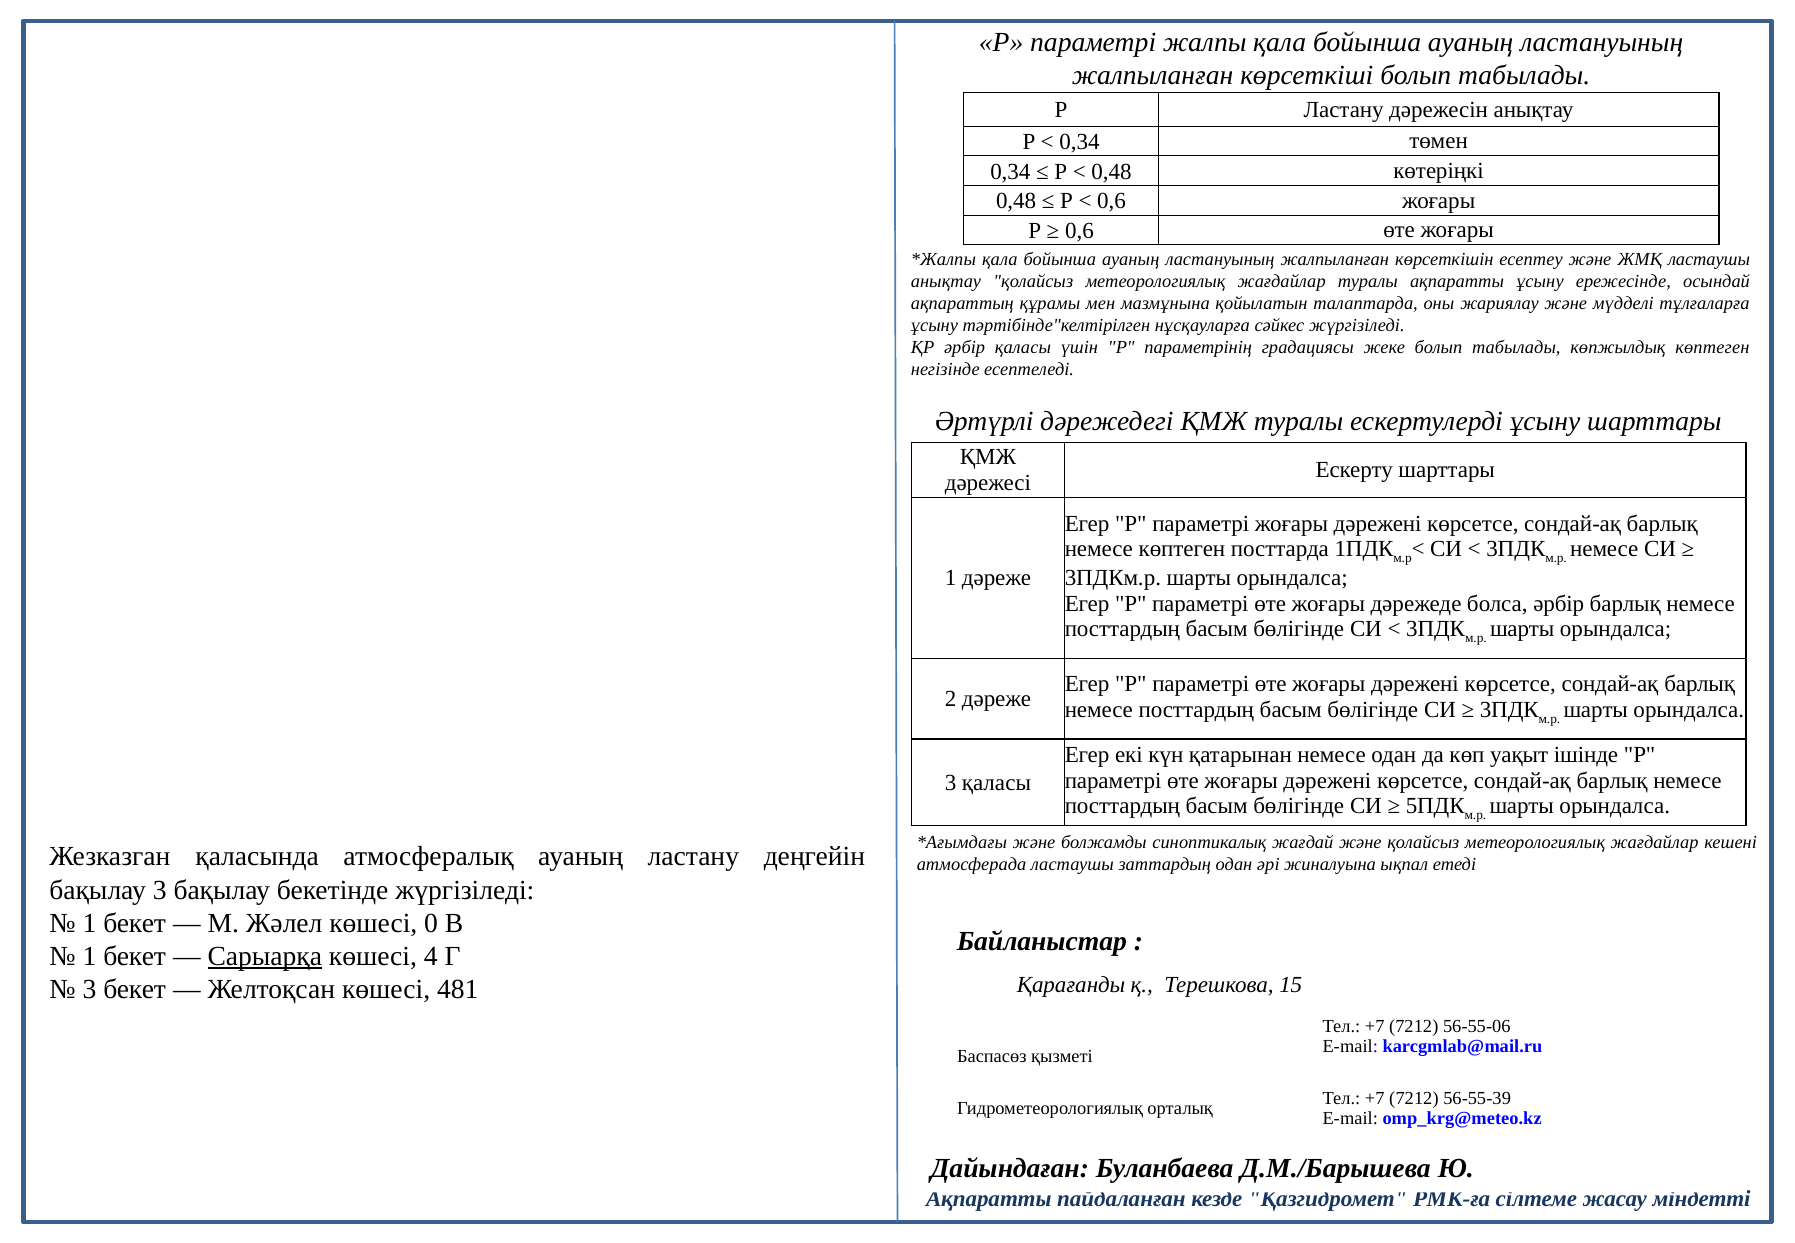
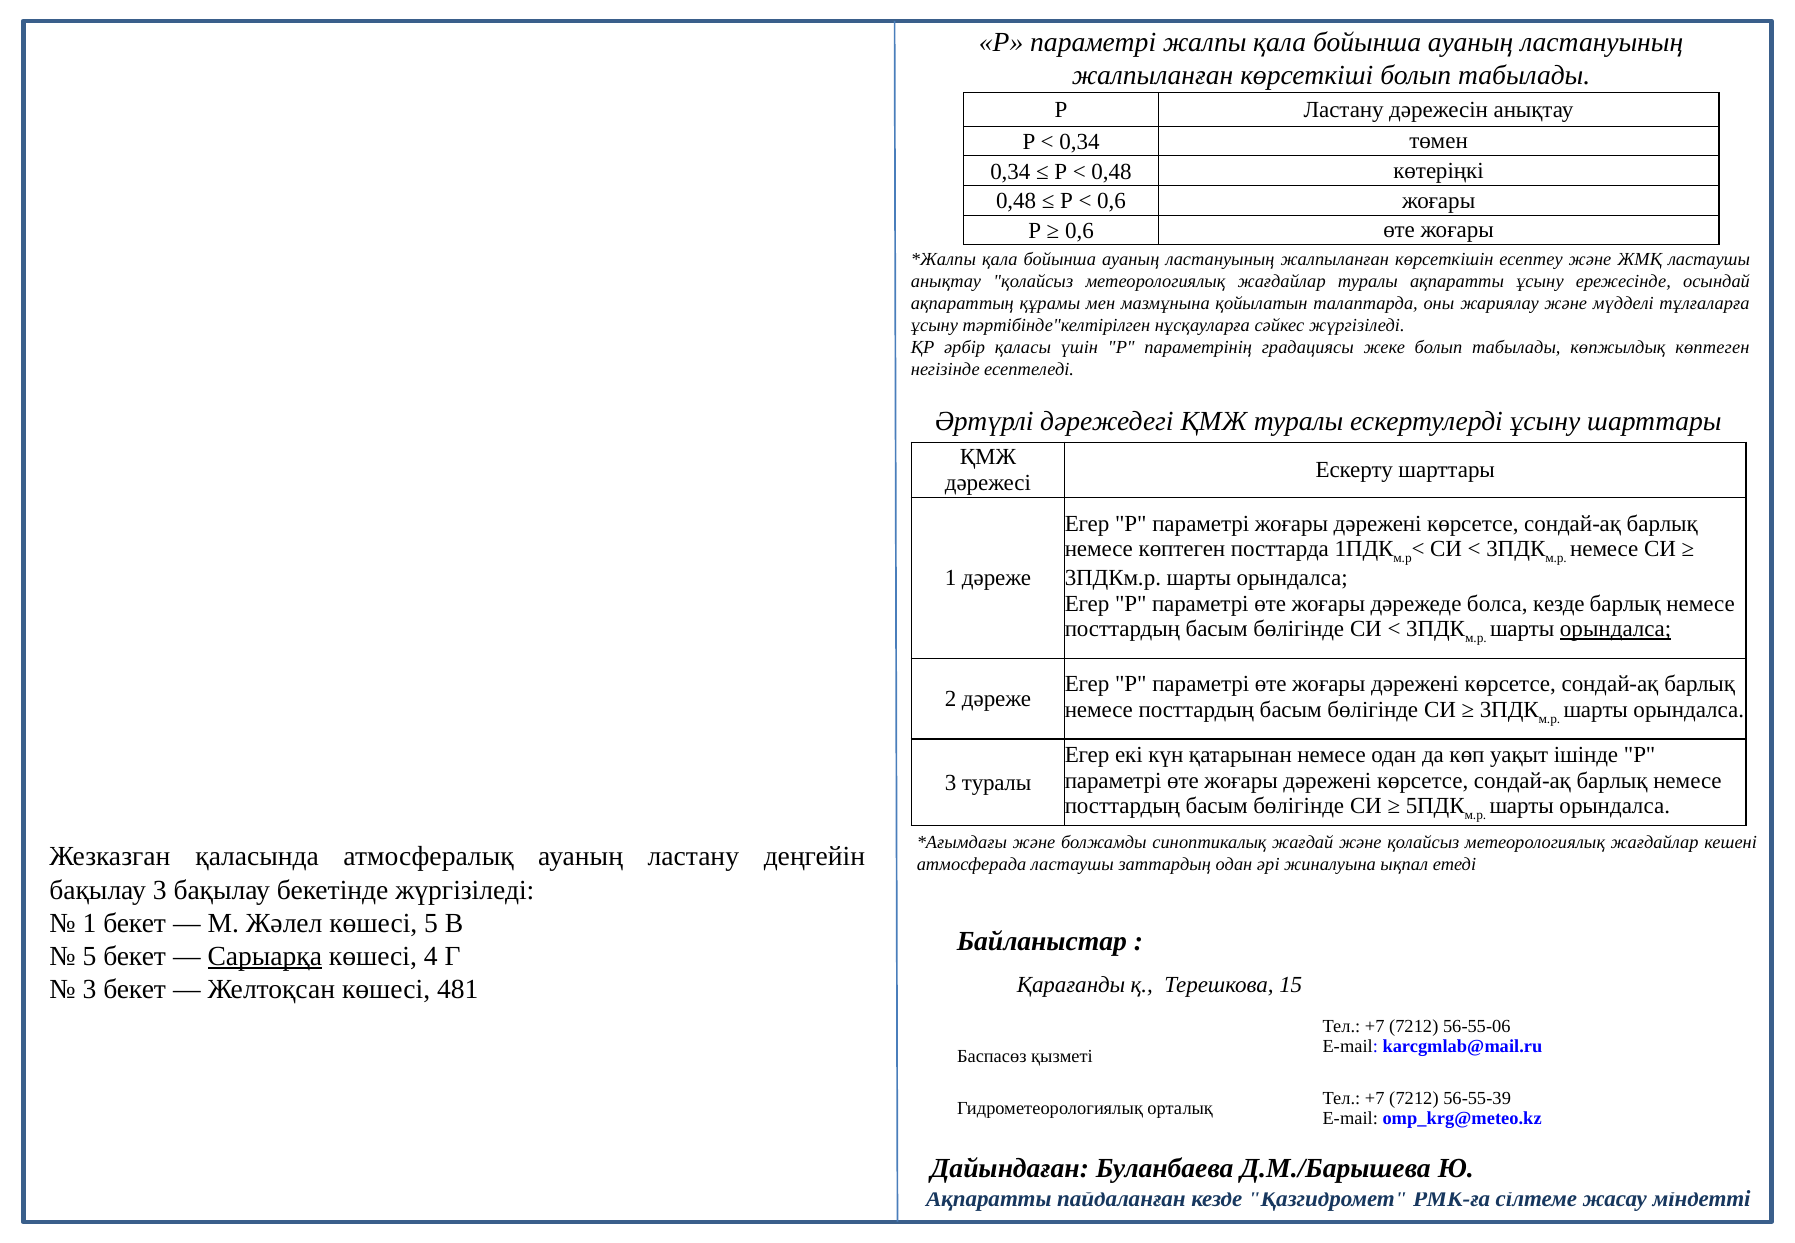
болса әрбір: әрбір -> кезде
орындалса at (1616, 629) underline: none -> present
3 қаласы: қаласы -> туралы
көшесі 0: 0 -> 5
1 at (89, 956): 1 -> 5
